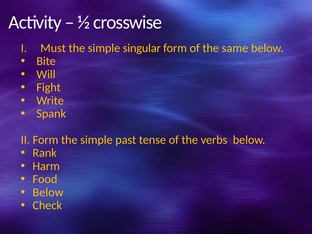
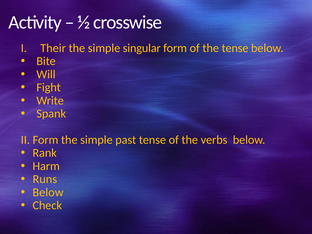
Must: Must -> Their
the same: same -> tense
Food: Food -> Runs
